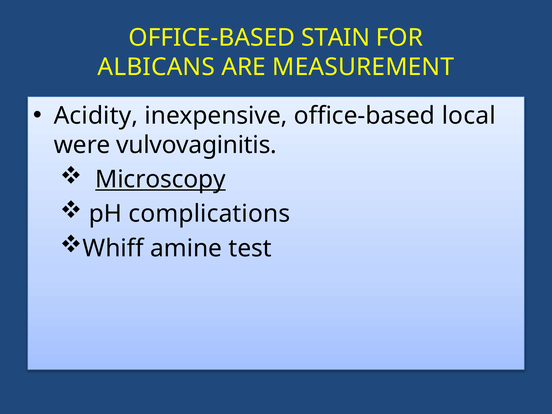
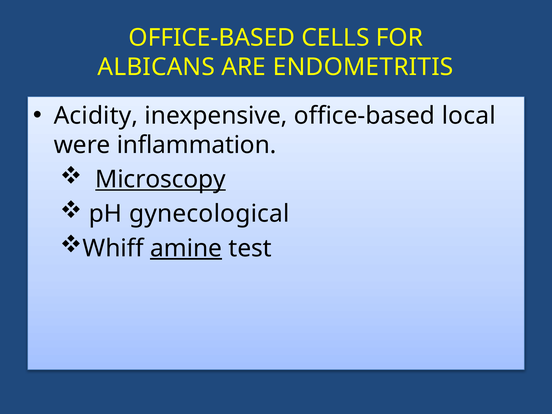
STAIN: STAIN -> CELLS
MEASUREMENT: MEASUREMENT -> ENDOMETRITIS
vulvovaginitis: vulvovaginitis -> inflammation
complications: complications -> gynecological
amine underline: none -> present
